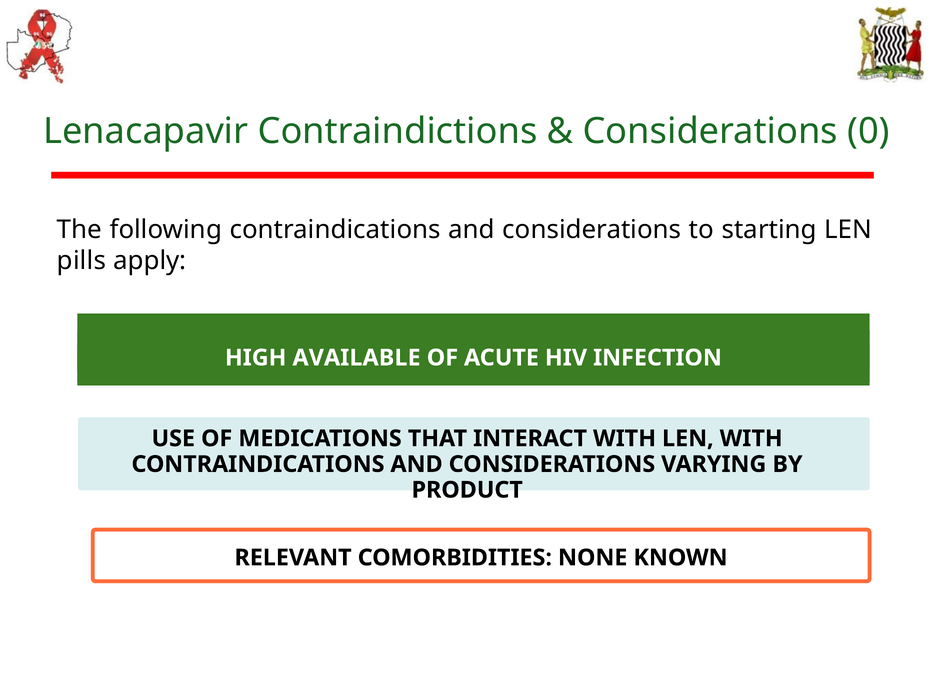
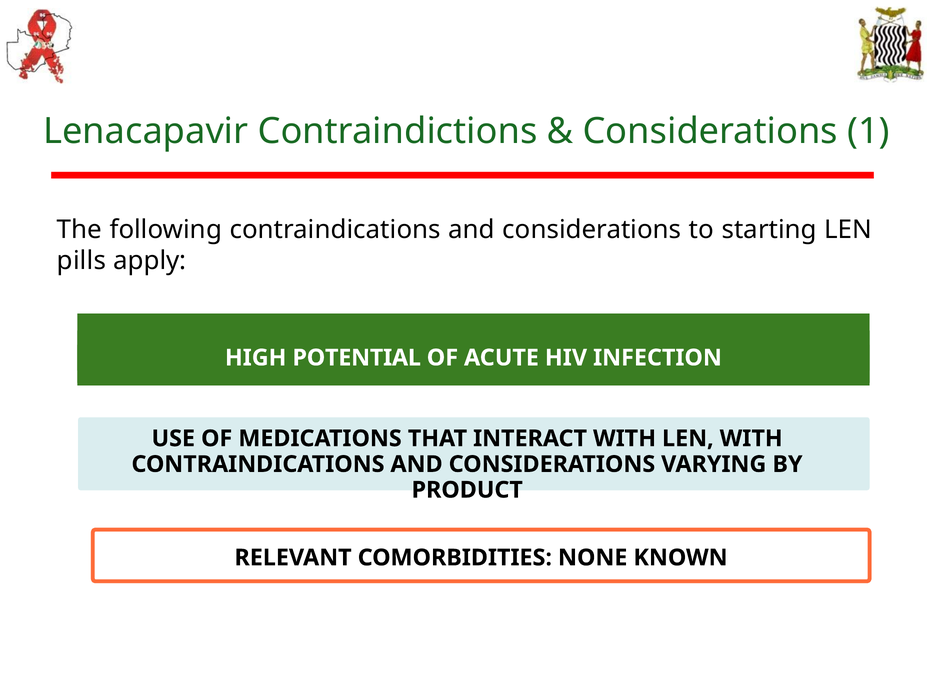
0: 0 -> 1
AVAILABLE: AVAILABLE -> POTENTIAL
